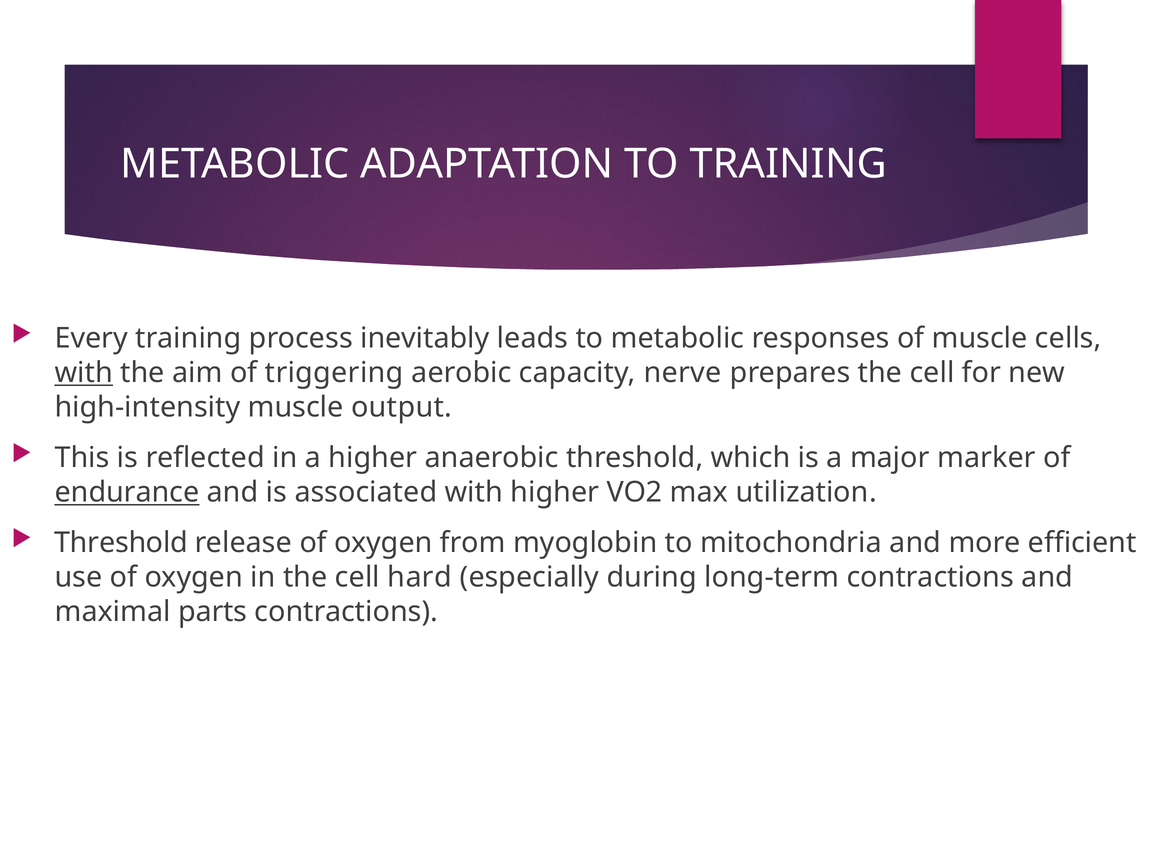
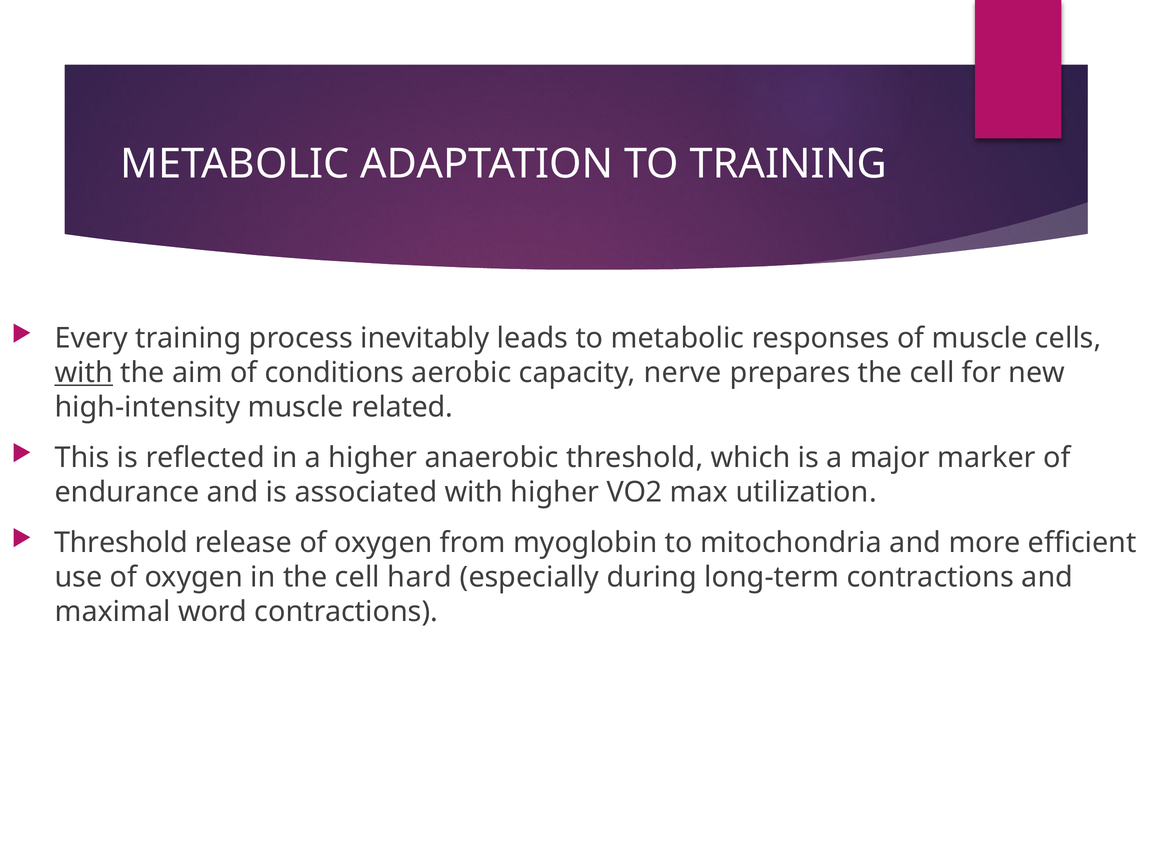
triggering: triggering -> conditions
output: output -> related
endurance underline: present -> none
parts: parts -> word
